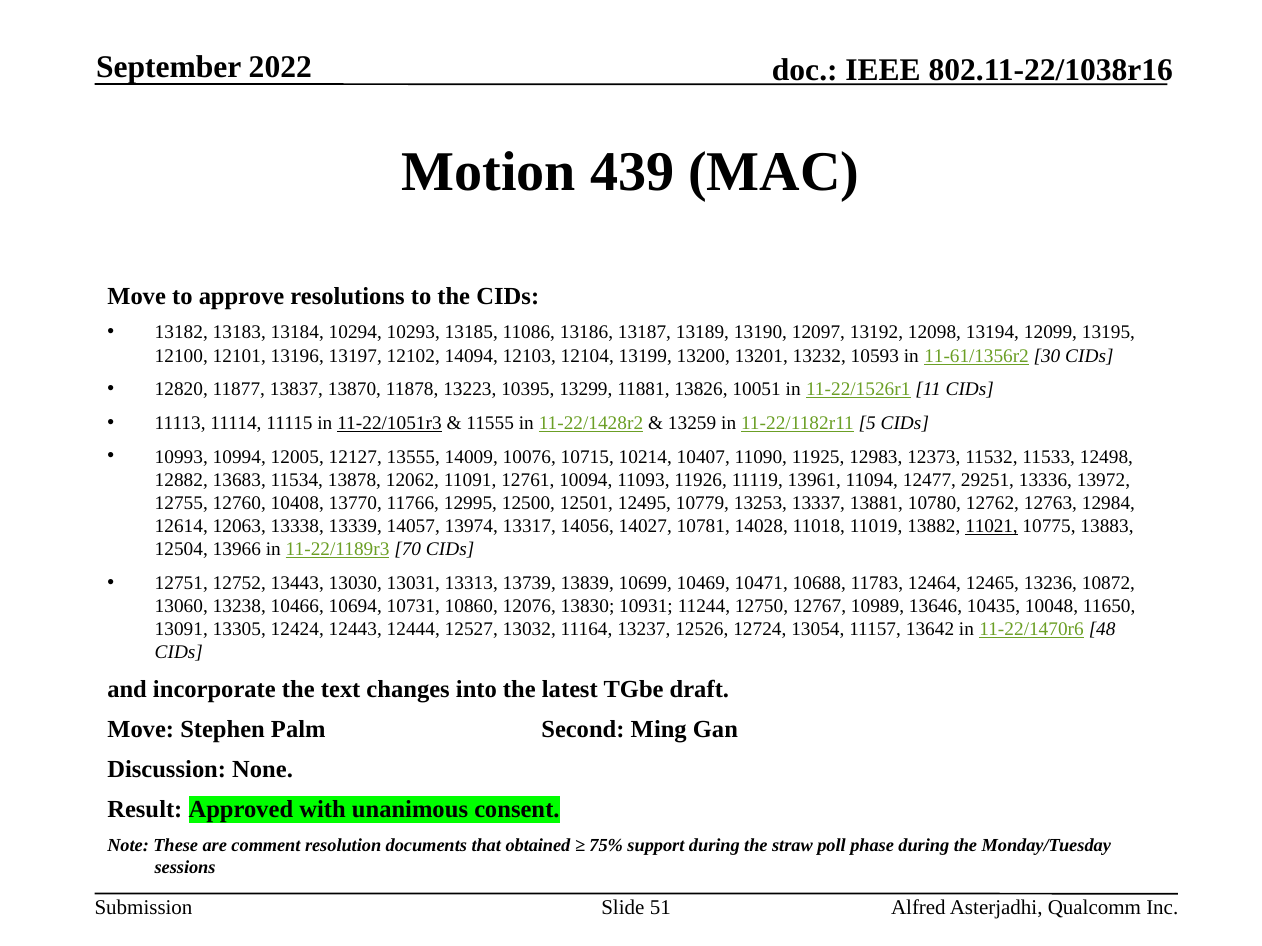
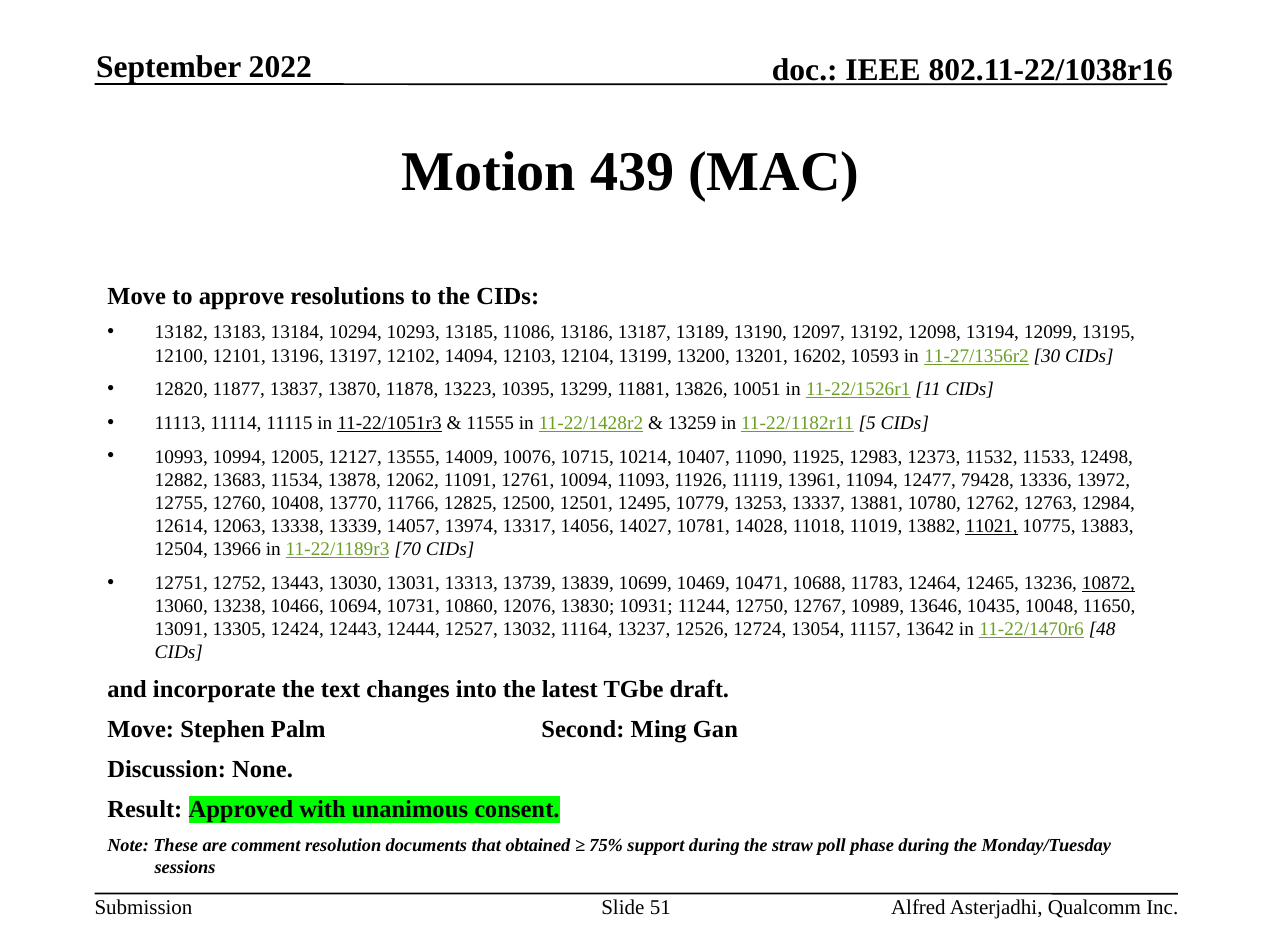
13232: 13232 -> 16202
11-61/1356r2: 11-61/1356r2 -> 11-27/1356r2
29251: 29251 -> 79428
12995: 12995 -> 12825
10872 underline: none -> present
